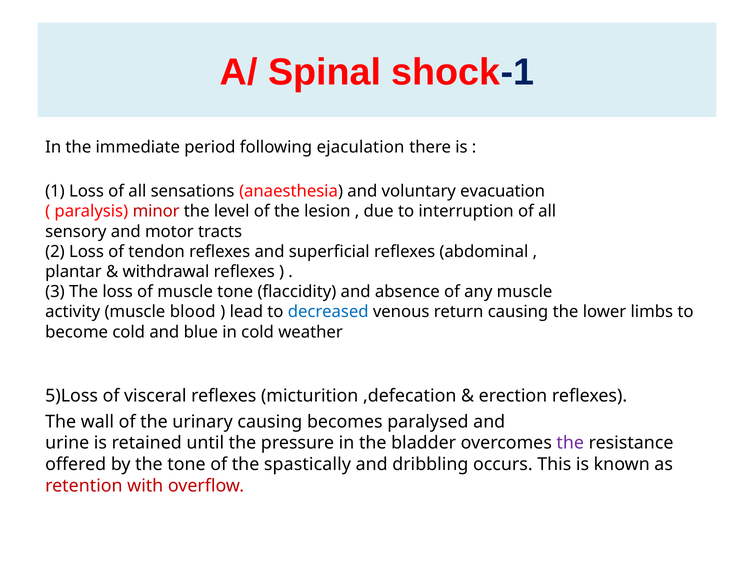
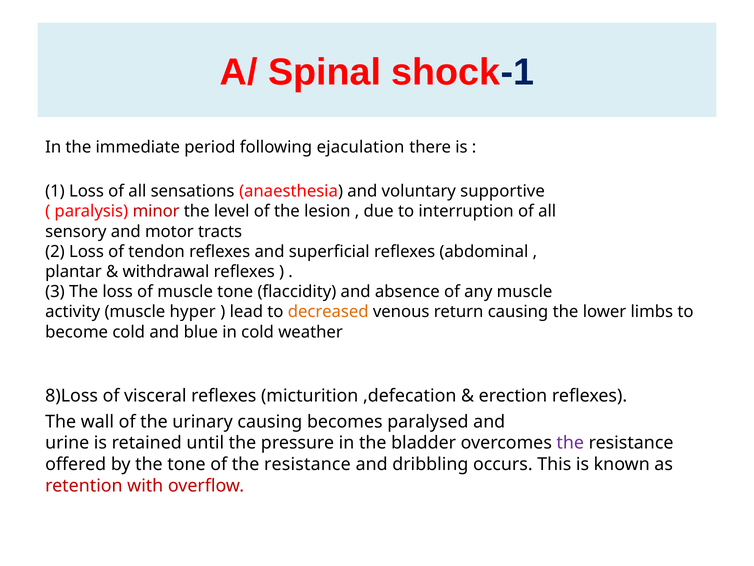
evacuation: evacuation -> supportive
blood: blood -> hyper
decreased colour: blue -> orange
5)Loss: 5)Loss -> 8)Loss
of the spastically: spastically -> resistance
